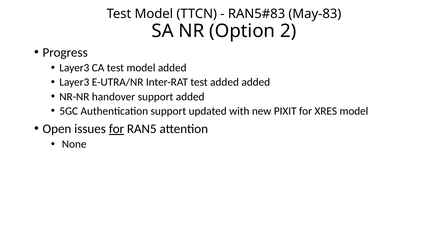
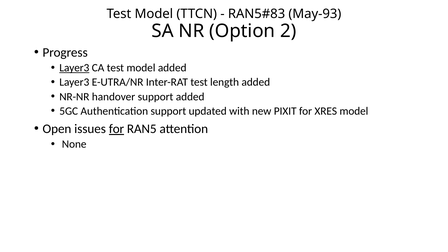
May-83: May-83 -> May-93
Layer3 at (74, 68) underline: none -> present
test added: added -> length
